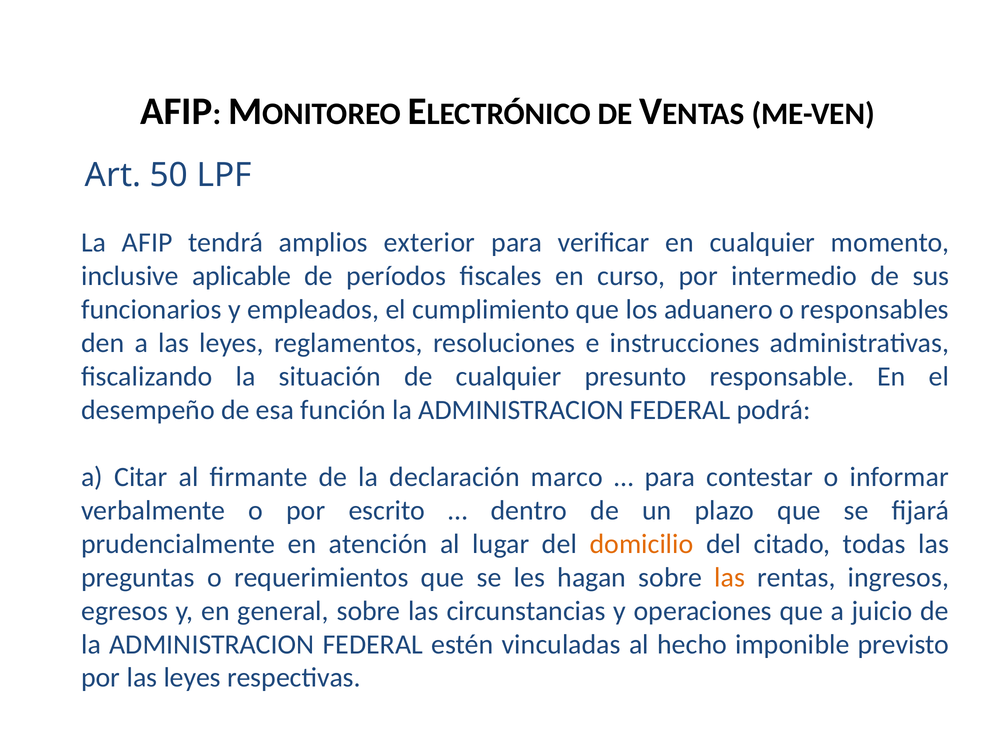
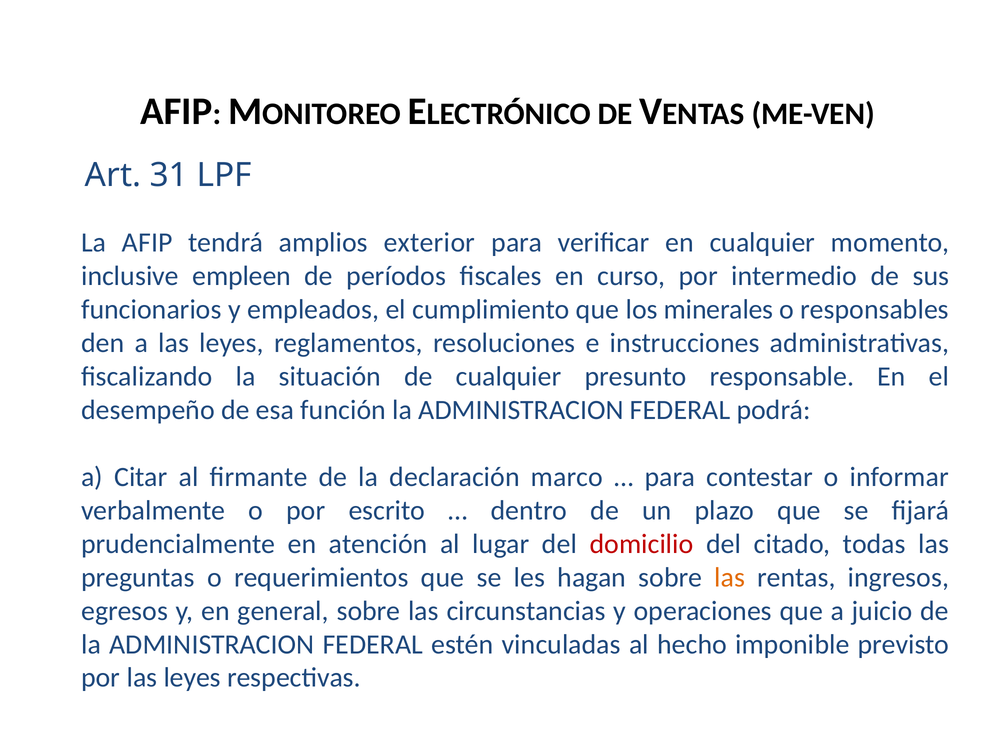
50: 50 -> 31
aplicable: aplicable -> empleen
aduanero: aduanero -> minerales
domicilio colour: orange -> red
